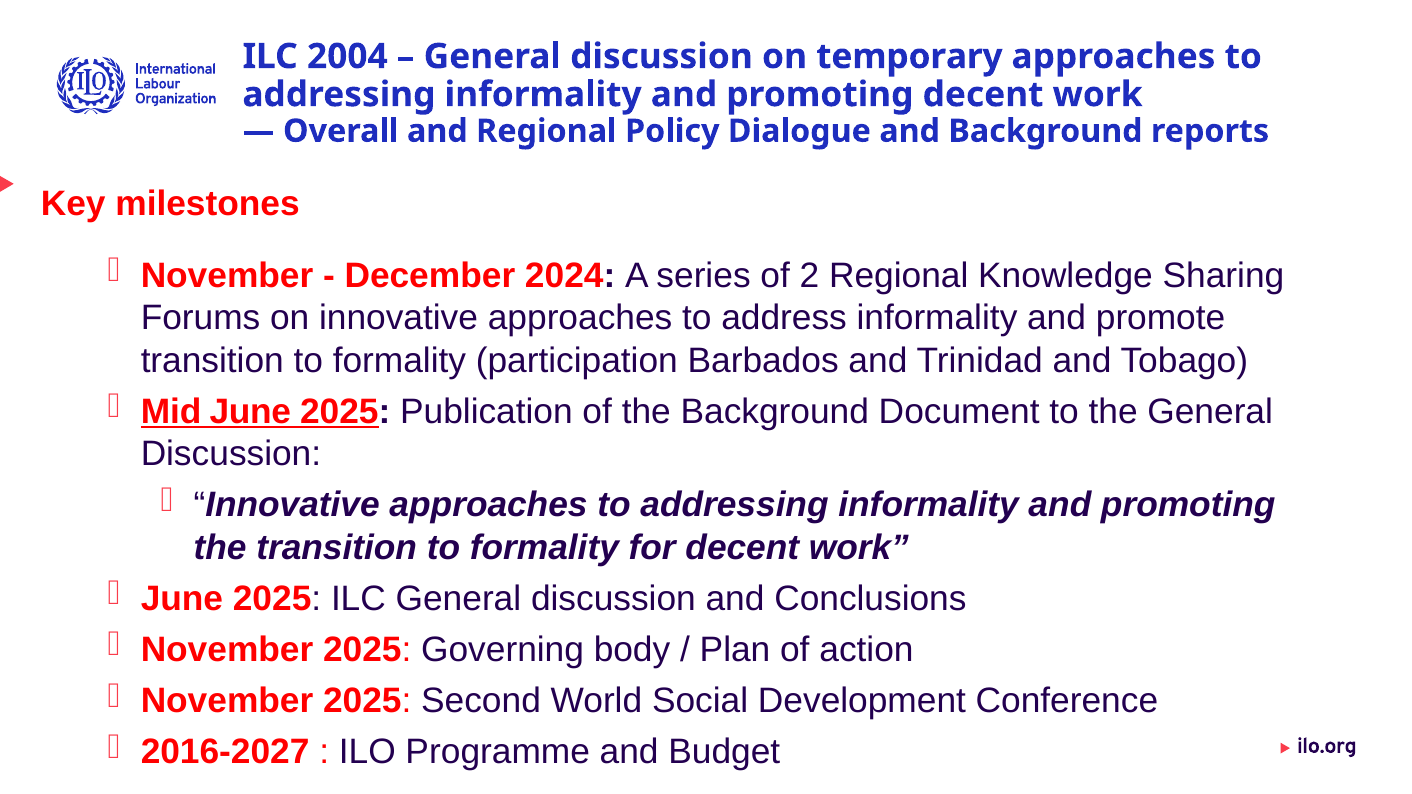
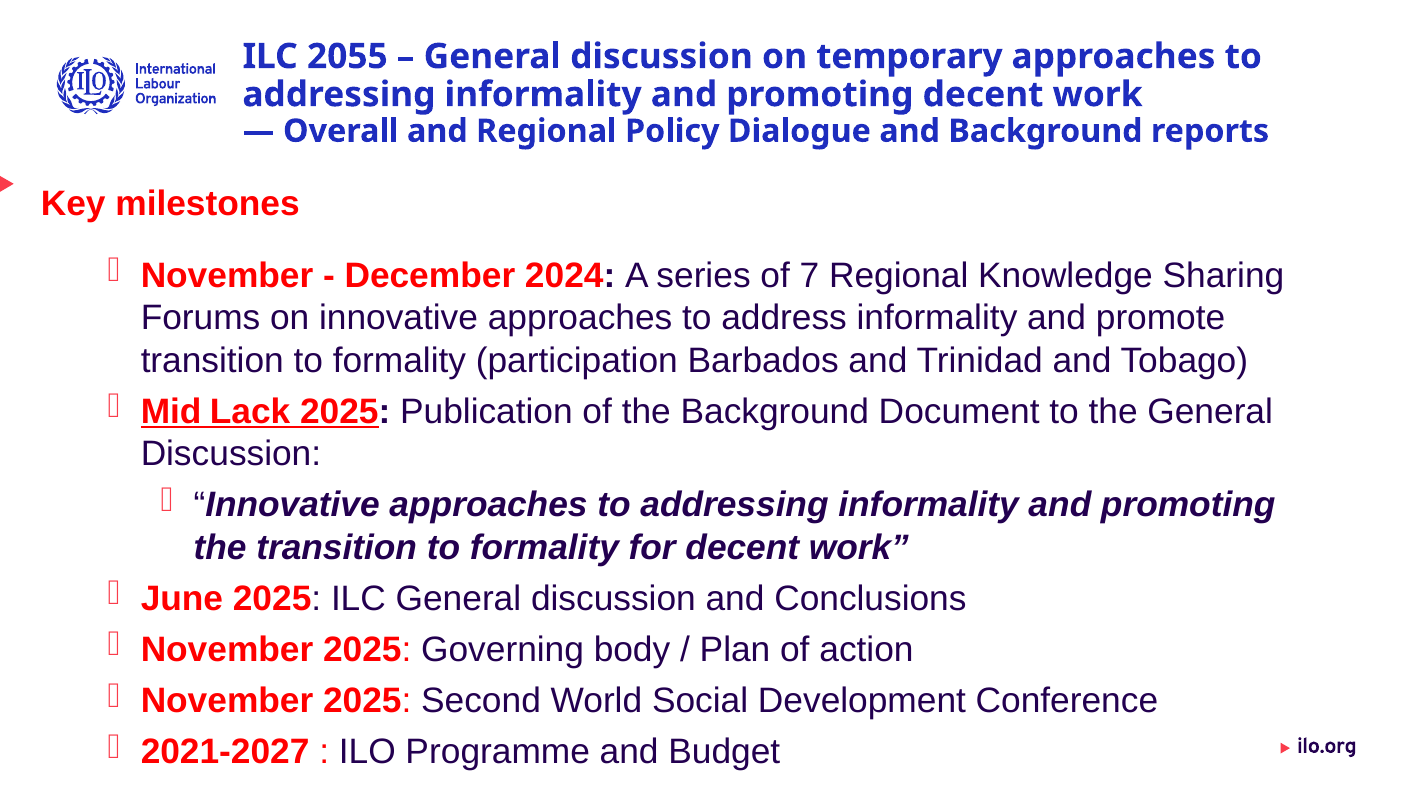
2004: 2004 -> 2055
2: 2 -> 7
Mid June: June -> Lack
2016-2027: 2016-2027 -> 2021-2027
